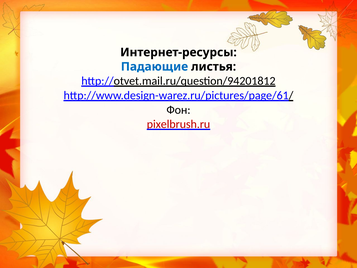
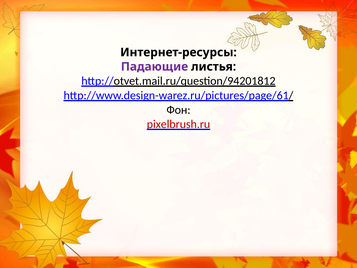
Падающие colour: blue -> purple
